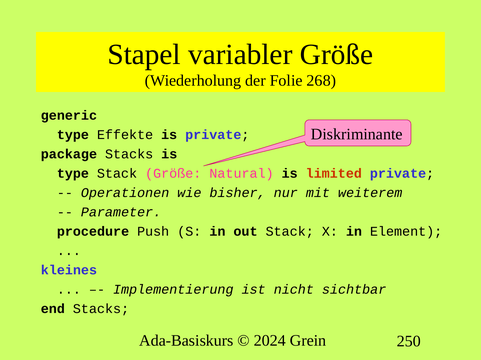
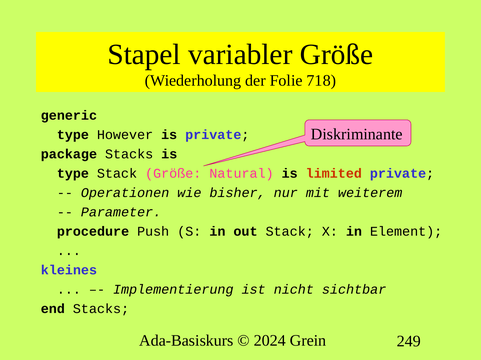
268: 268 -> 718
Effekte: Effekte -> However
250: 250 -> 249
